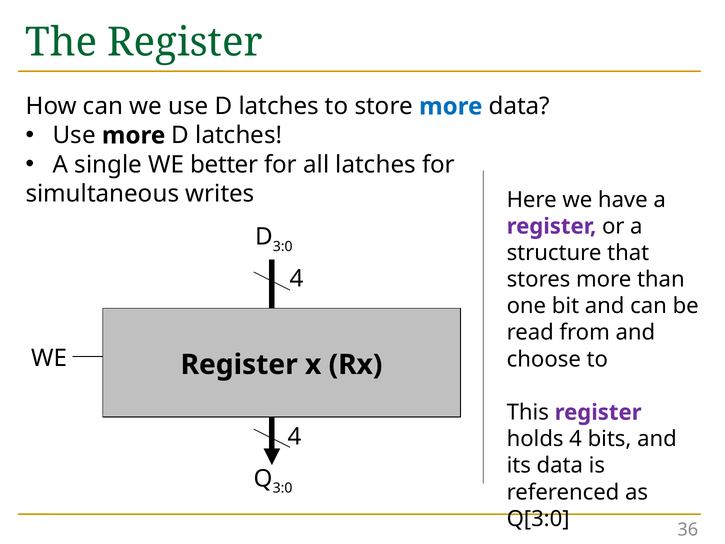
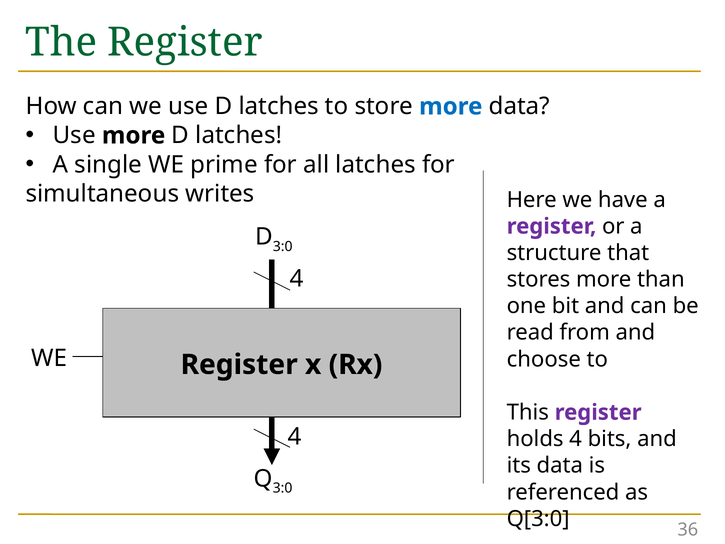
better: better -> prime
